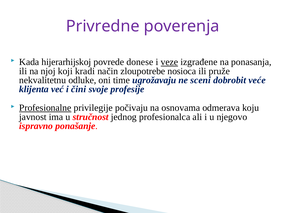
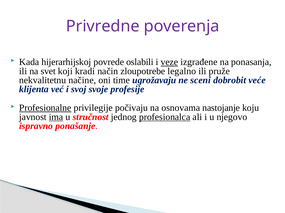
donese: donese -> oslabili
njoj: njoj -> svet
nosioca: nosioca -> legalno
odluke: odluke -> načine
čini: čini -> svoj
odmerava: odmerava -> nastojanje
ima underline: none -> present
profesionalca underline: none -> present
